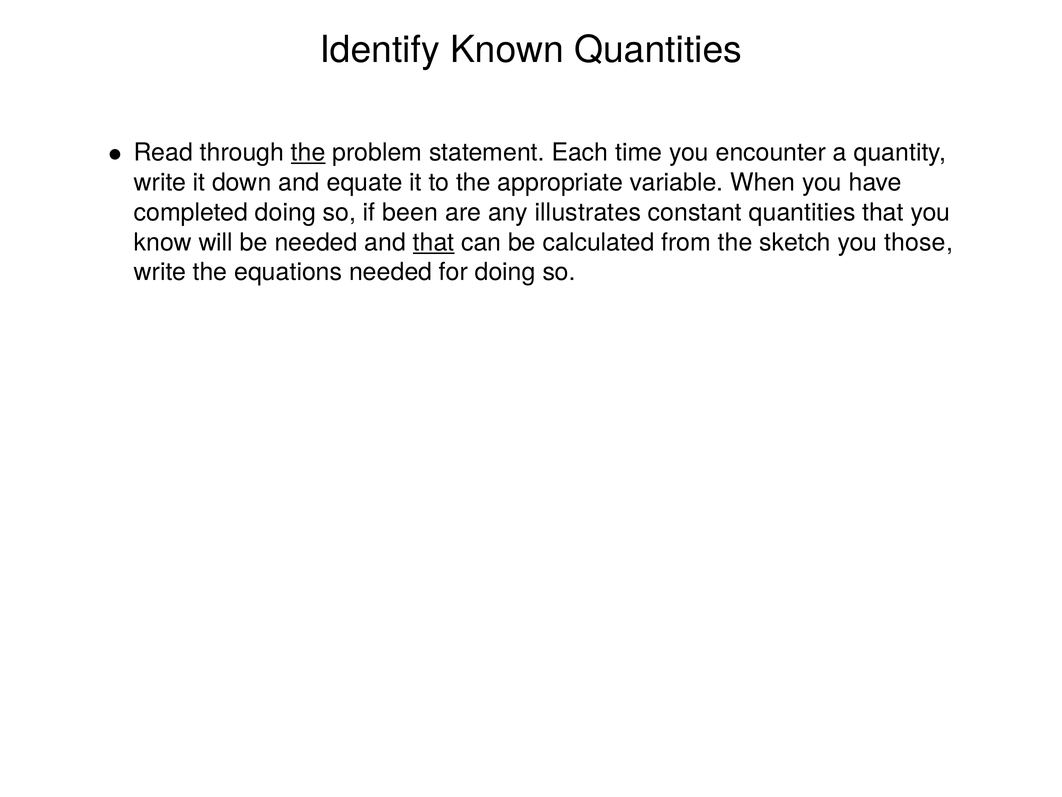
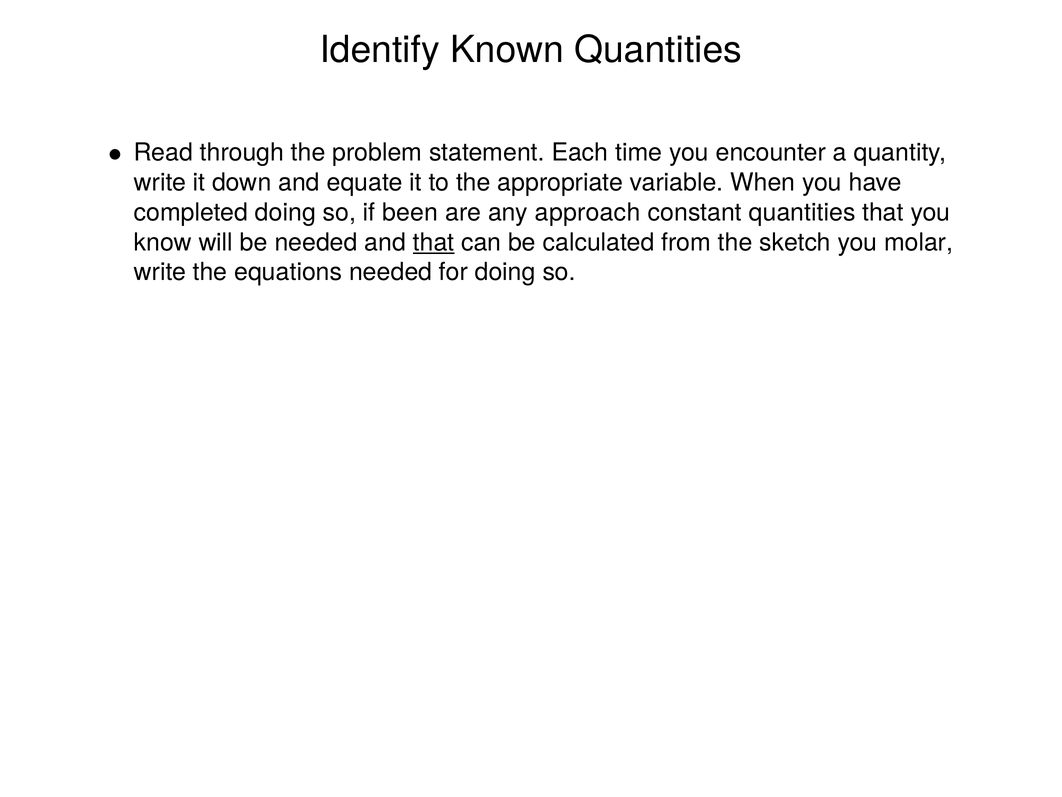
the at (308, 153) underline: present -> none
illustrates: illustrates -> approach
those: those -> molar
